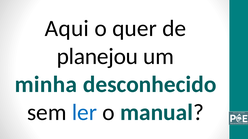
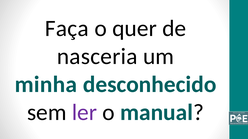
Aqui: Aqui -> Faça
planejou: planejou -> nasceria
ler colour: blue -> purple
